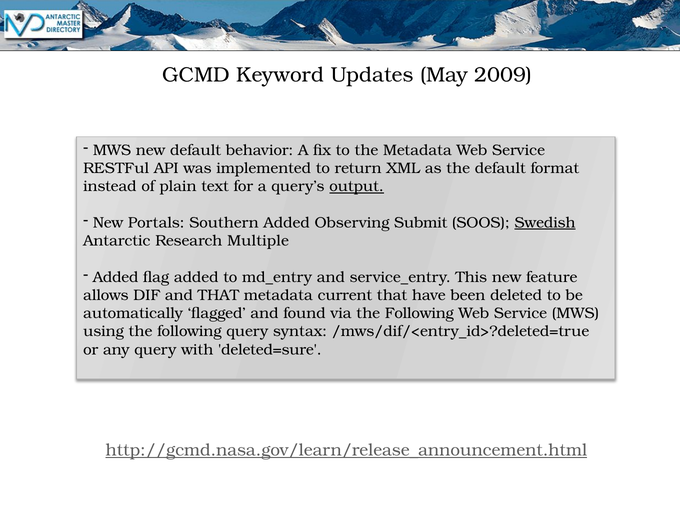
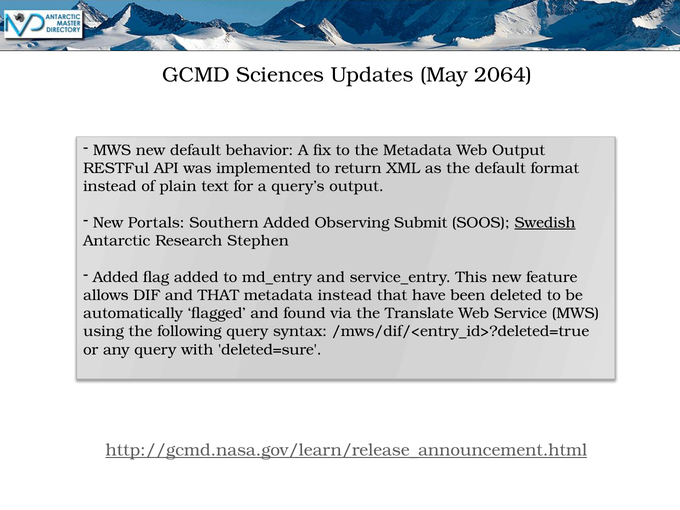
Keyword: Keyword -> Sciences
2009: 2009 -> 2064
Metadata Web Service: Service -> Output
output at (357, 186) underline: present -> none
Multiple: Multiple -> Stephen
metadata current: current -> instead
via the Following: Following -> Translate
